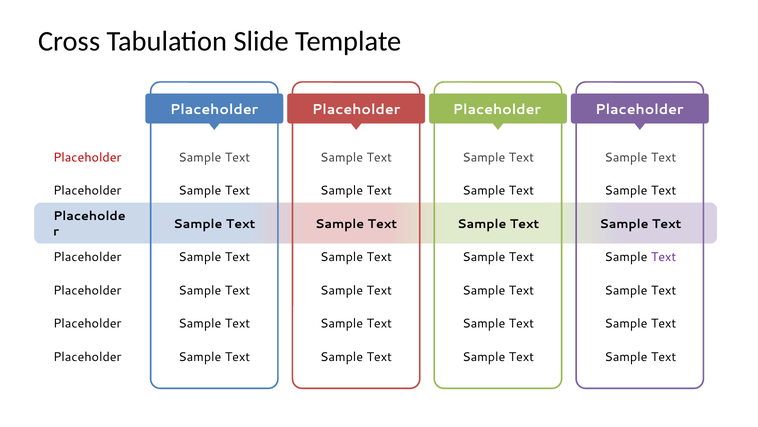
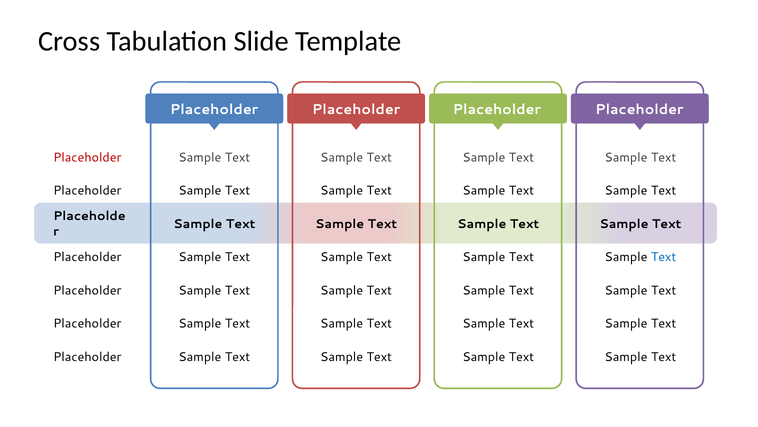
Text at (664, 257) colour: purple -> blue
